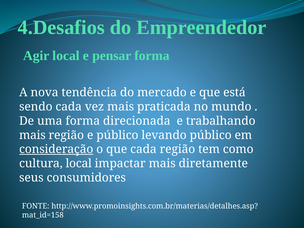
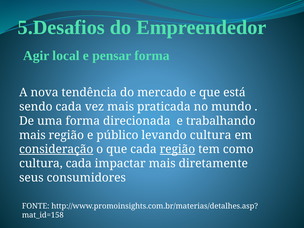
4.Desafios: 4.Desafios -> 5.Desafios
levando público: público -> cultura
região at (177, 149) underline: none -> present
cultura local: local -> cada
